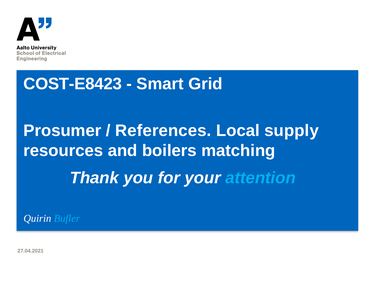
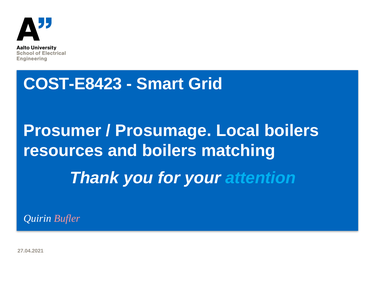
References: References -> Prosumage
Local supply: supply -> boilers
Bufler colour: light blue -> pink
